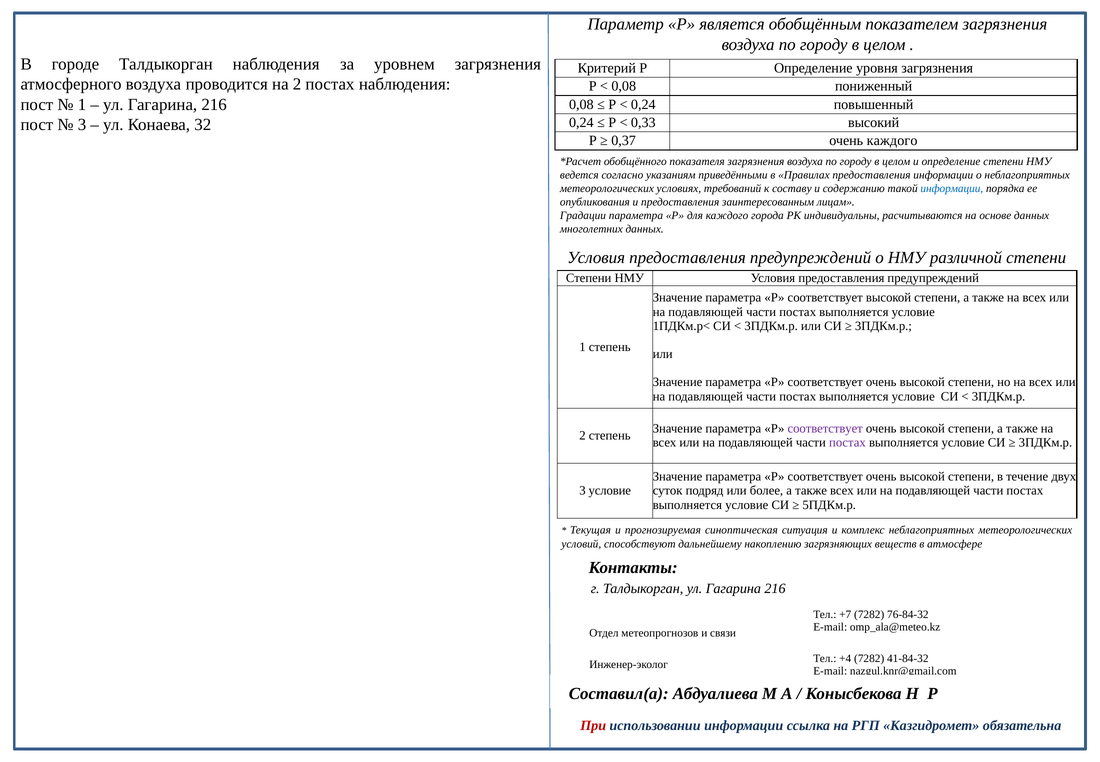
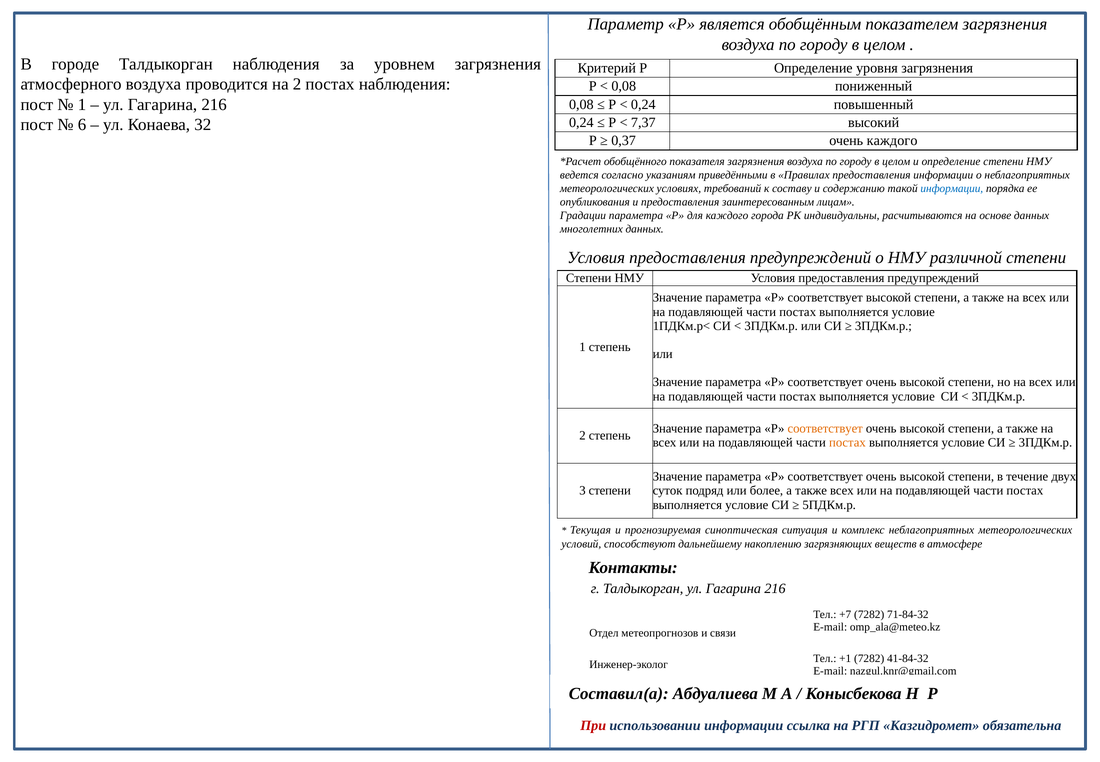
0,33: 0,33 -> 7,37
3 at (82, 125): 3 -> 6
соответствует at (825, 428) colour: purple -> orange
постах at (847, 442) colour: purple -> orange
3 условие: условие -> степени
76-84-32: 76-84-32 -> 71-84-32
+4: +4 -> +1
